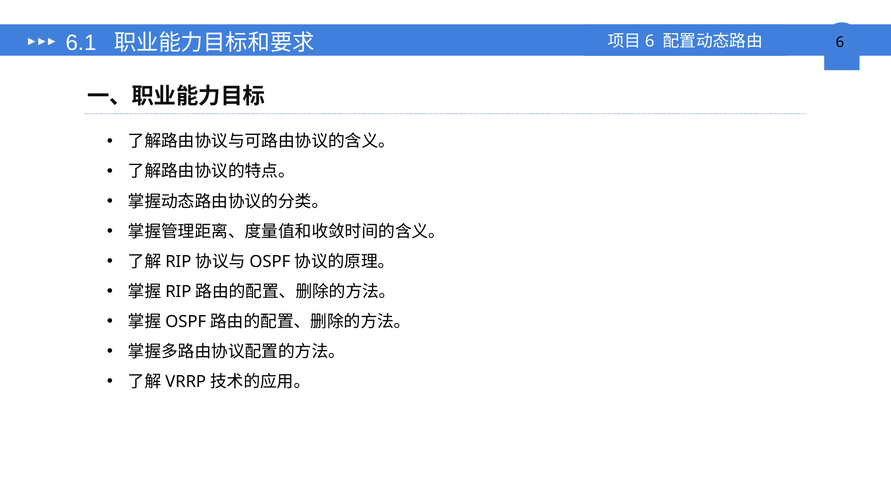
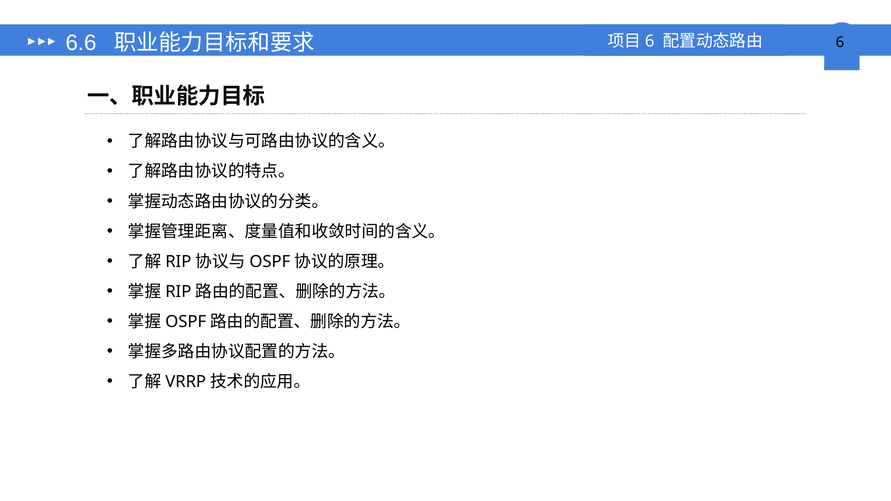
6.1: 6.1 -> 6.6
